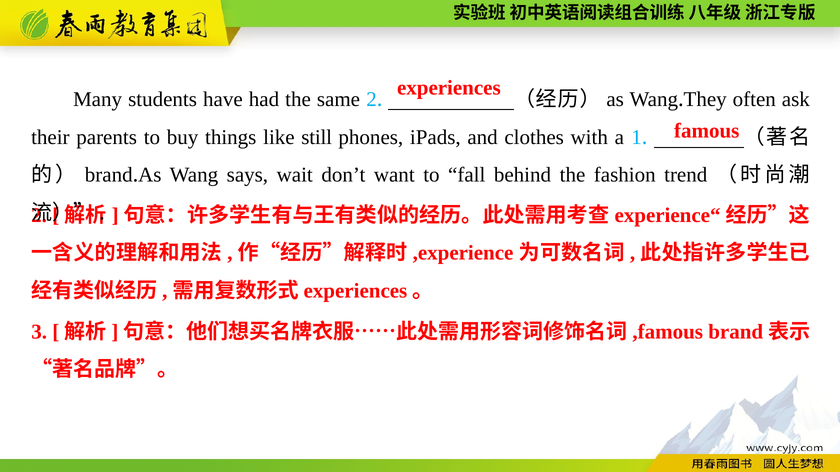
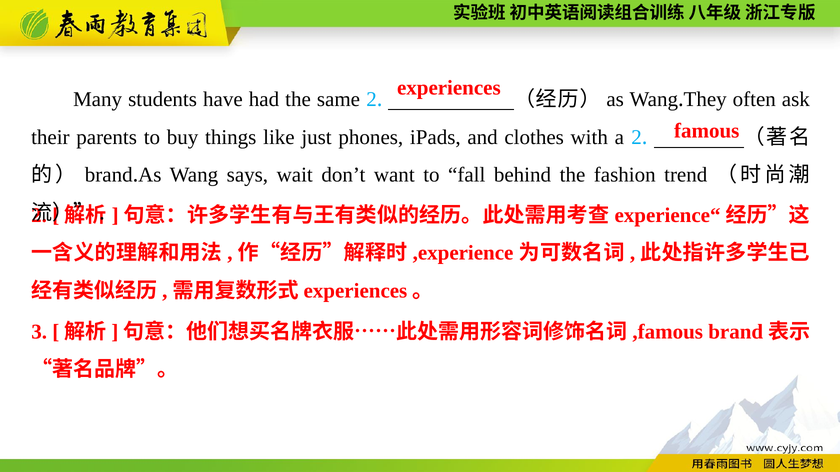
still: still -> just
a 1: 1 -> 2
